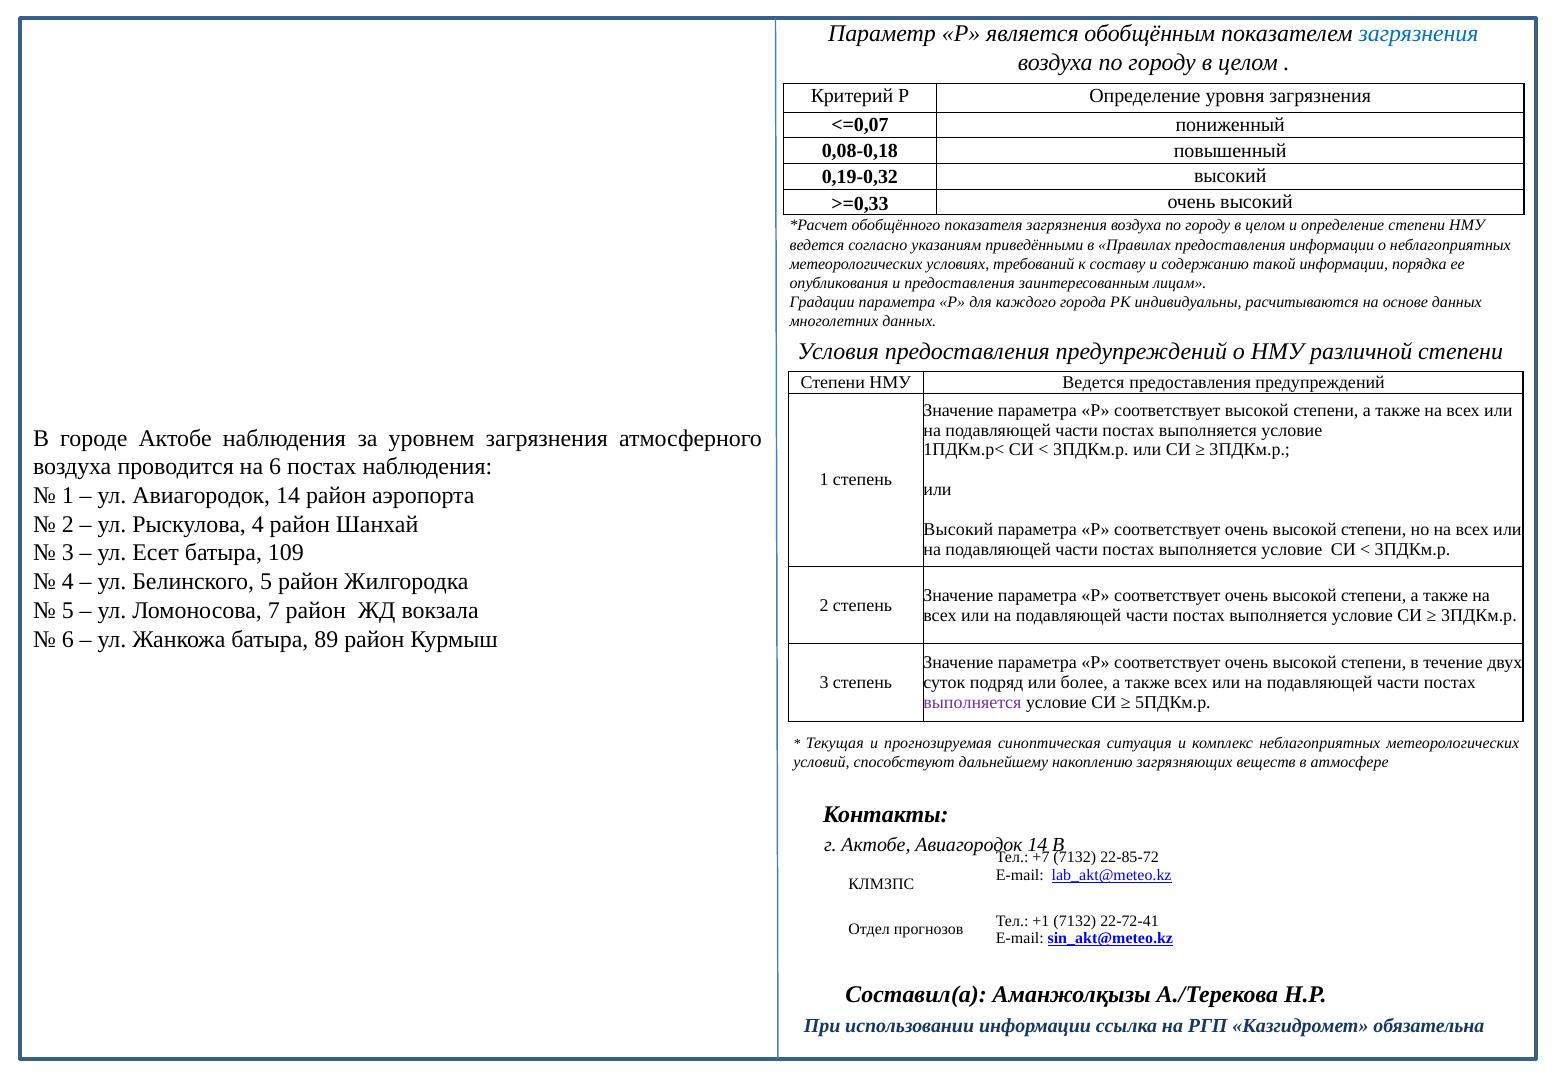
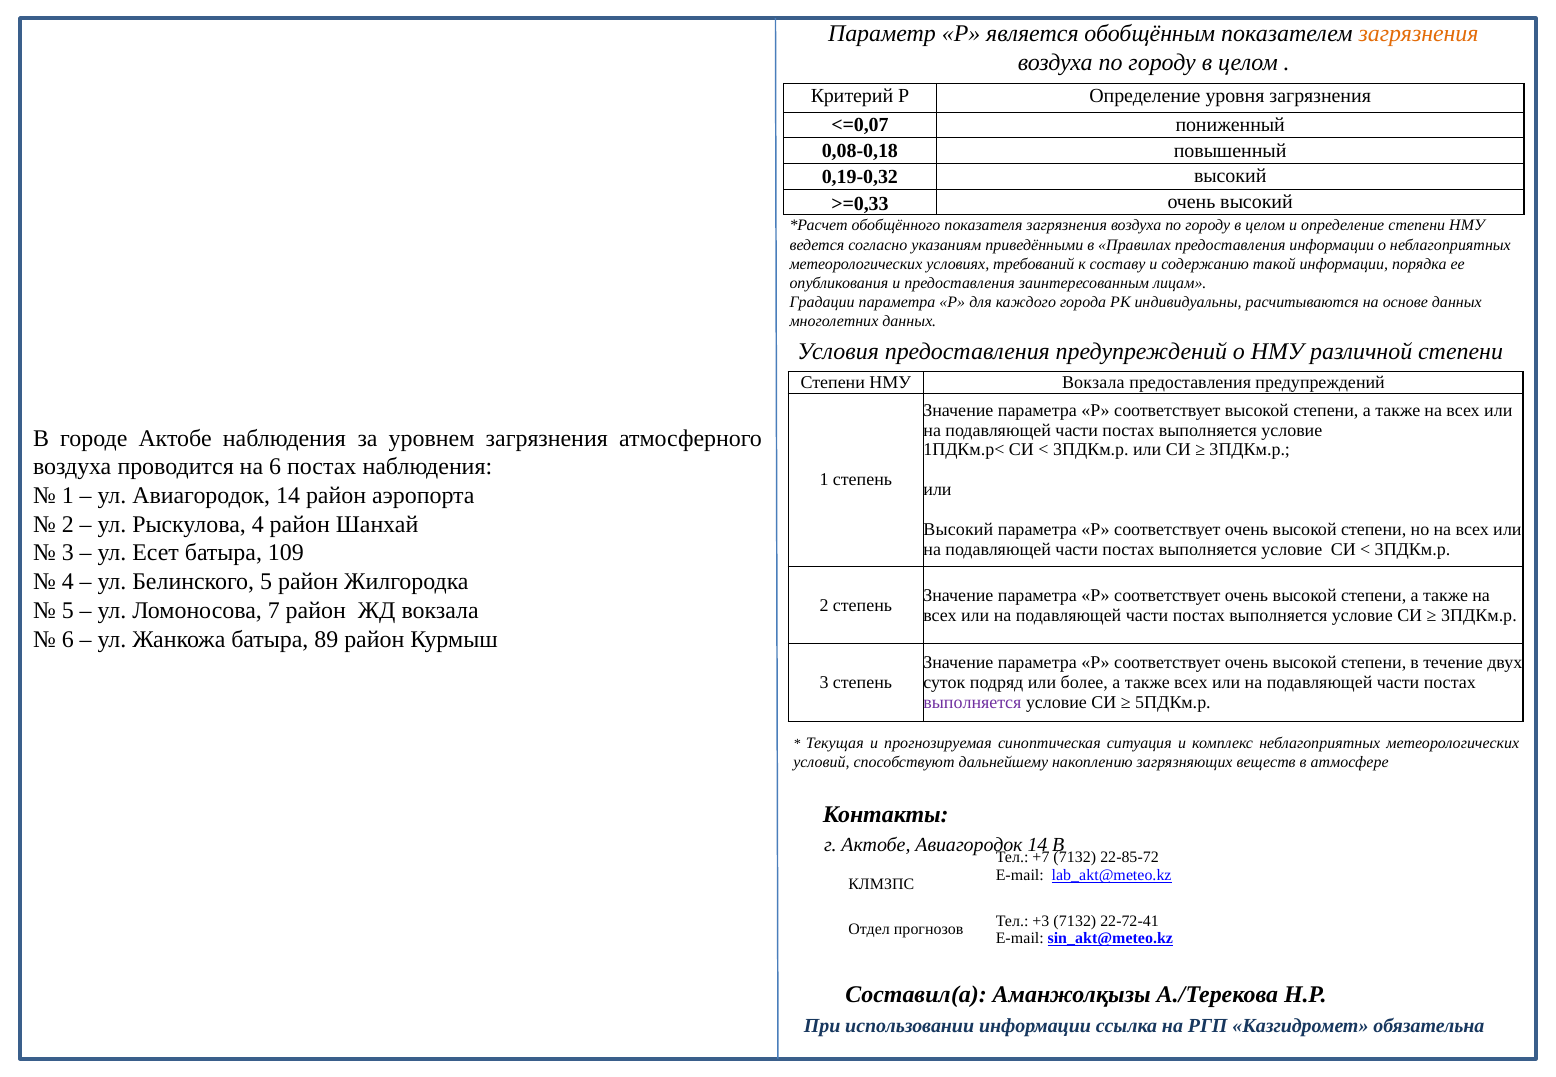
загрязнения at (1419, 34) colour: blue -> orange
Ведется at (1093, 383): Ведется -> Вокзала
+1: +1 -> +3
